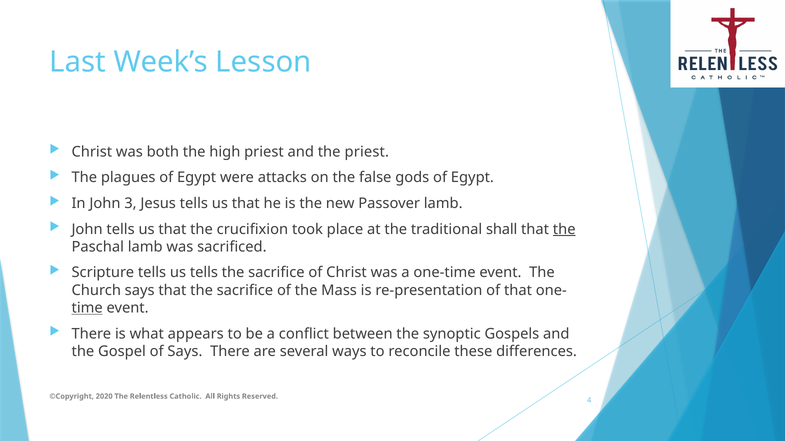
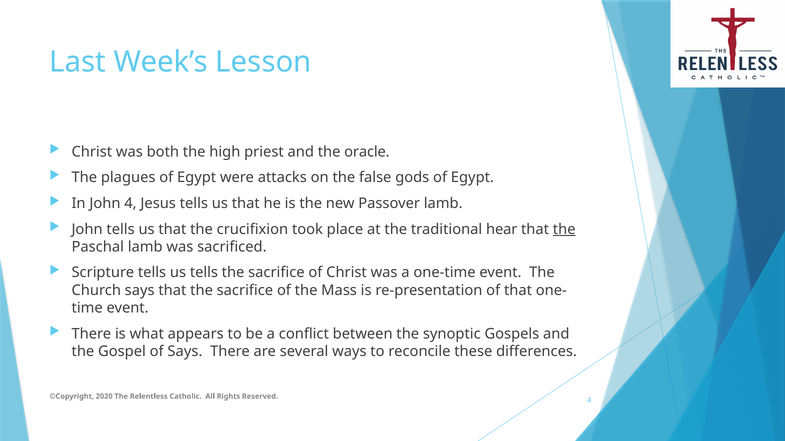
the priest: priest -> oracle
John 3: 3 -> 4
shall: shall -> hear
time underline: present -> none
